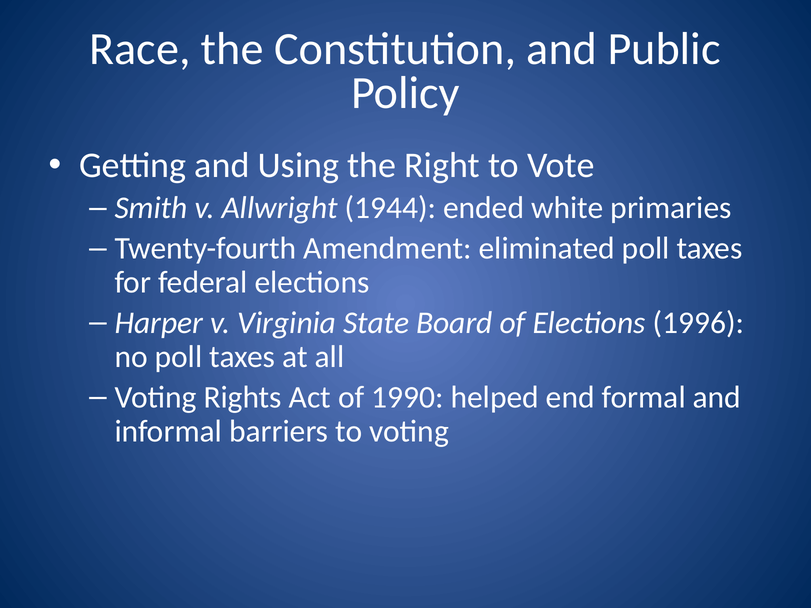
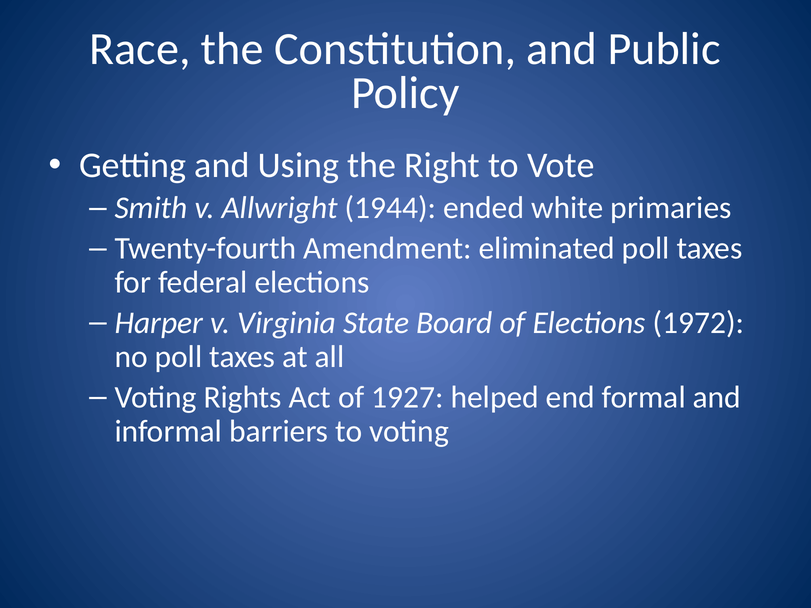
1996: 1996 -> 1972
1990: 1990 -> 1927
